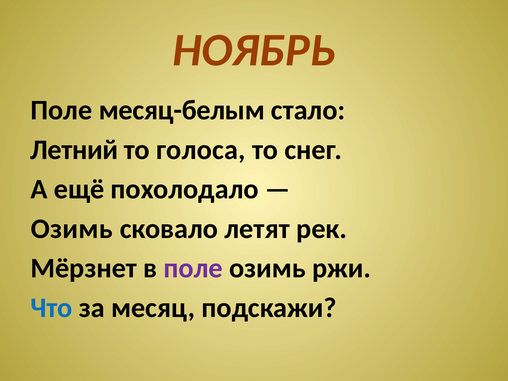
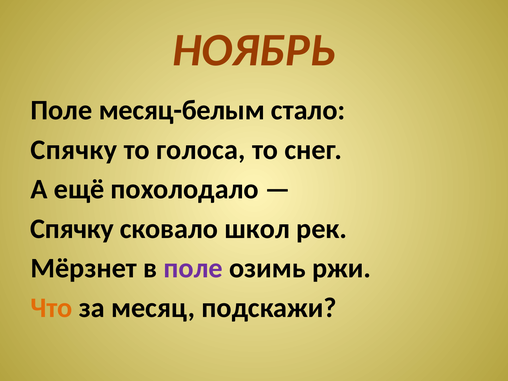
Летний at (74, 150): Летний -> Спячку
Озимь at (72, 229): Озимь -> Спячку
летят: летят -> школ
Что colour: blue -> orange
